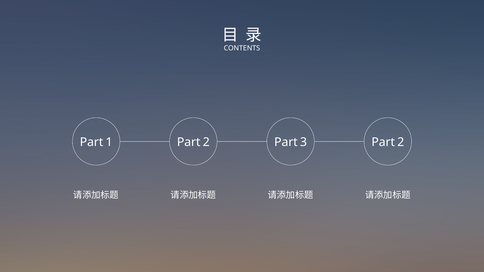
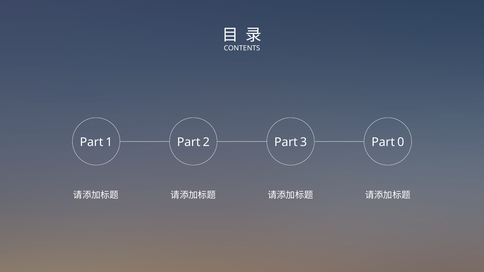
3 Part 2: 2 -> 0
